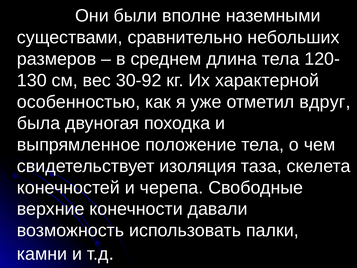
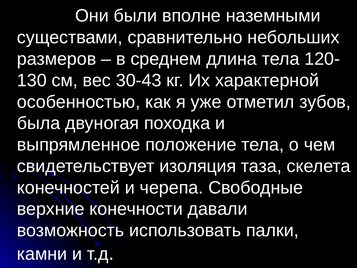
30-92: 30-92 -> 30-43
вдруг: вдруг -> зубов
